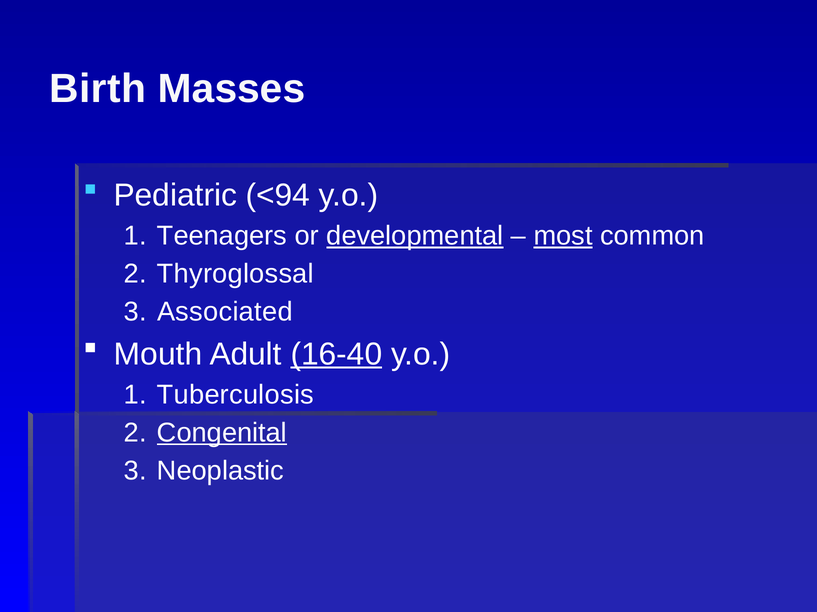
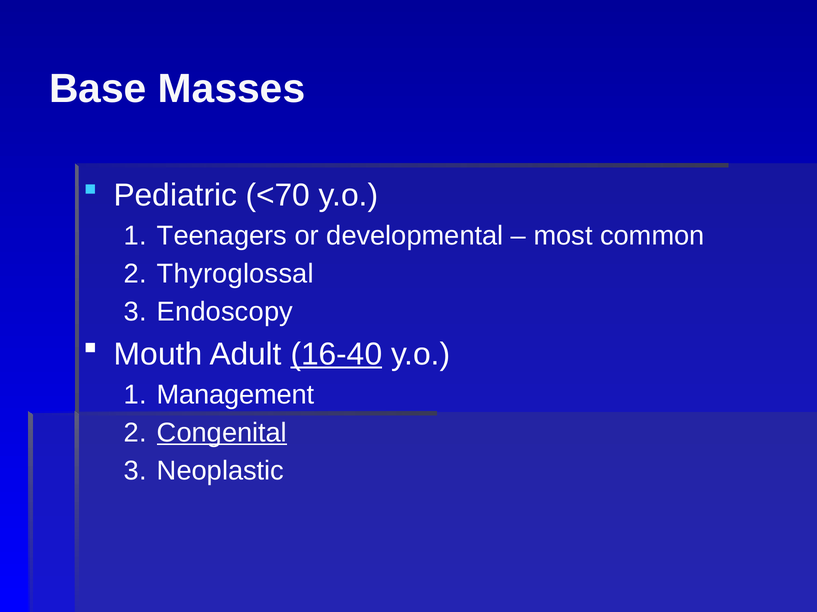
Birth: Birth -> Base
<94: <94 -> <70
developmental underline: present -> none
most underline: present -> none
Associated: Associated -> Endoscopy
Tuberculosis: Tuberculosis -> Management
